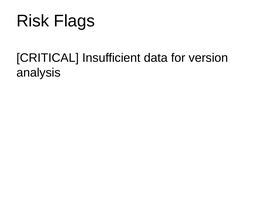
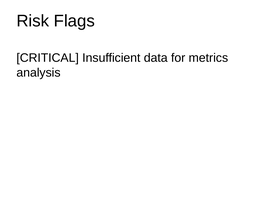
version: version -> metrics
